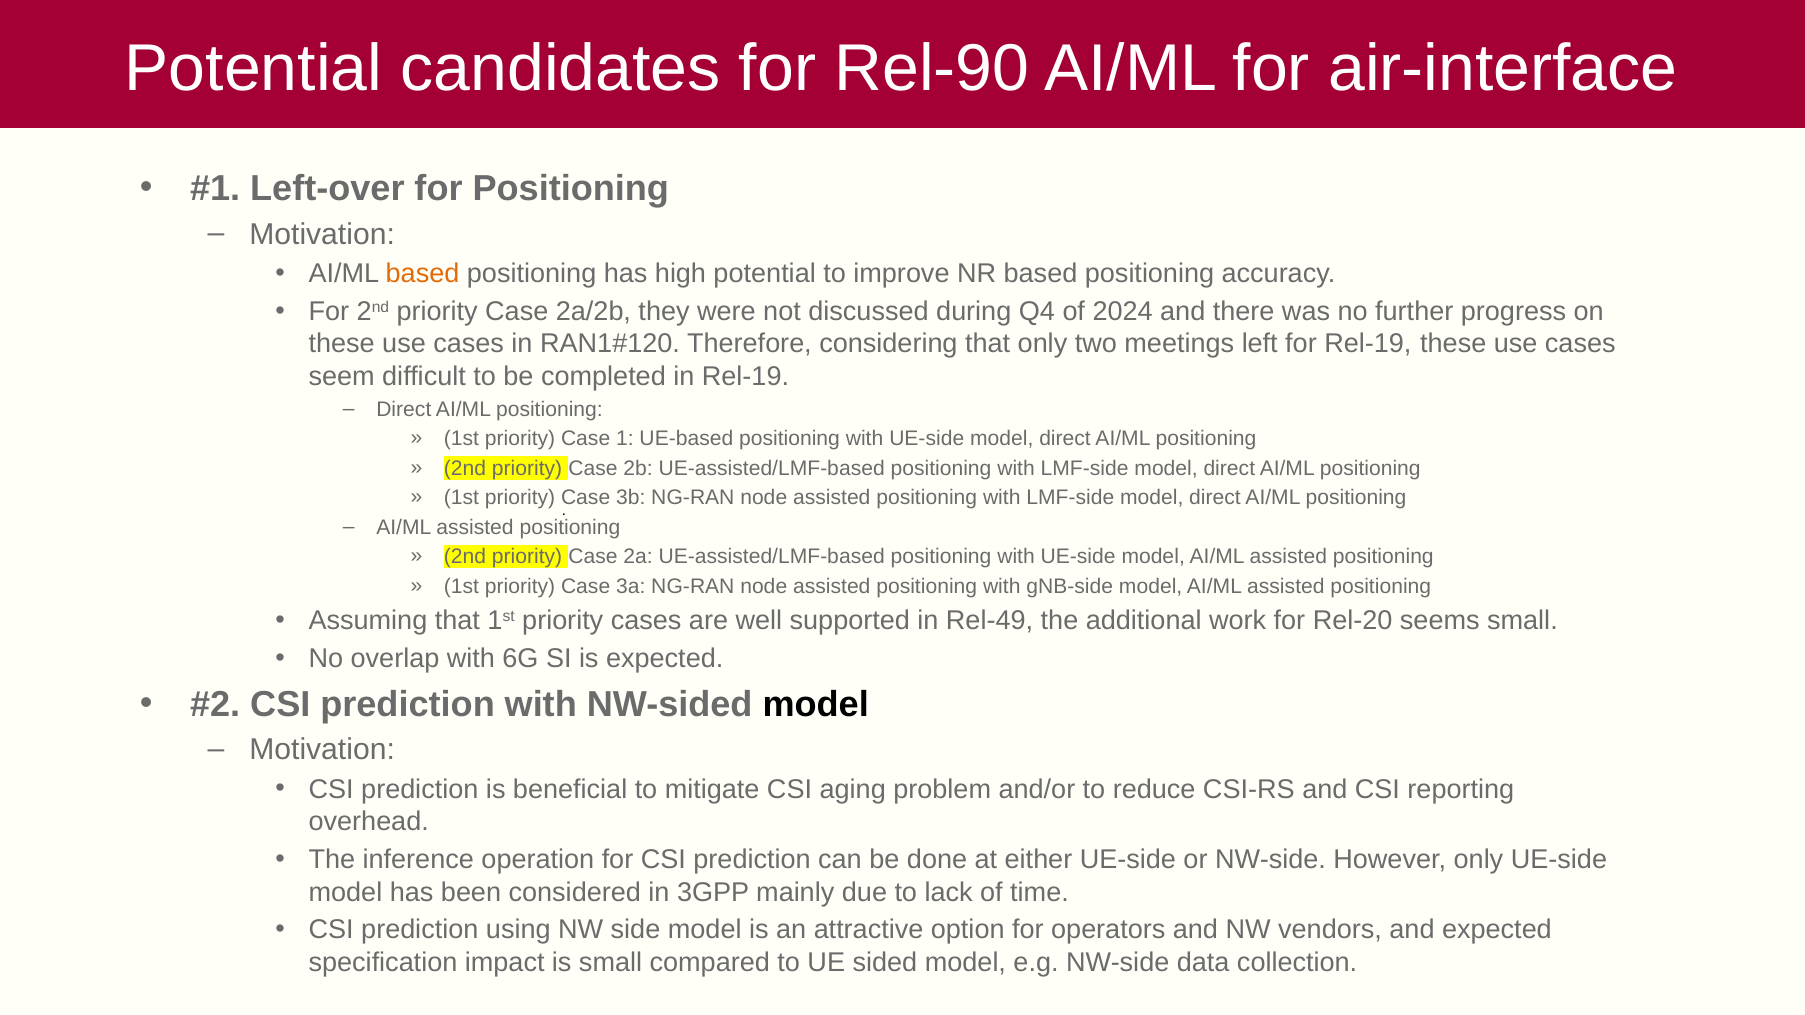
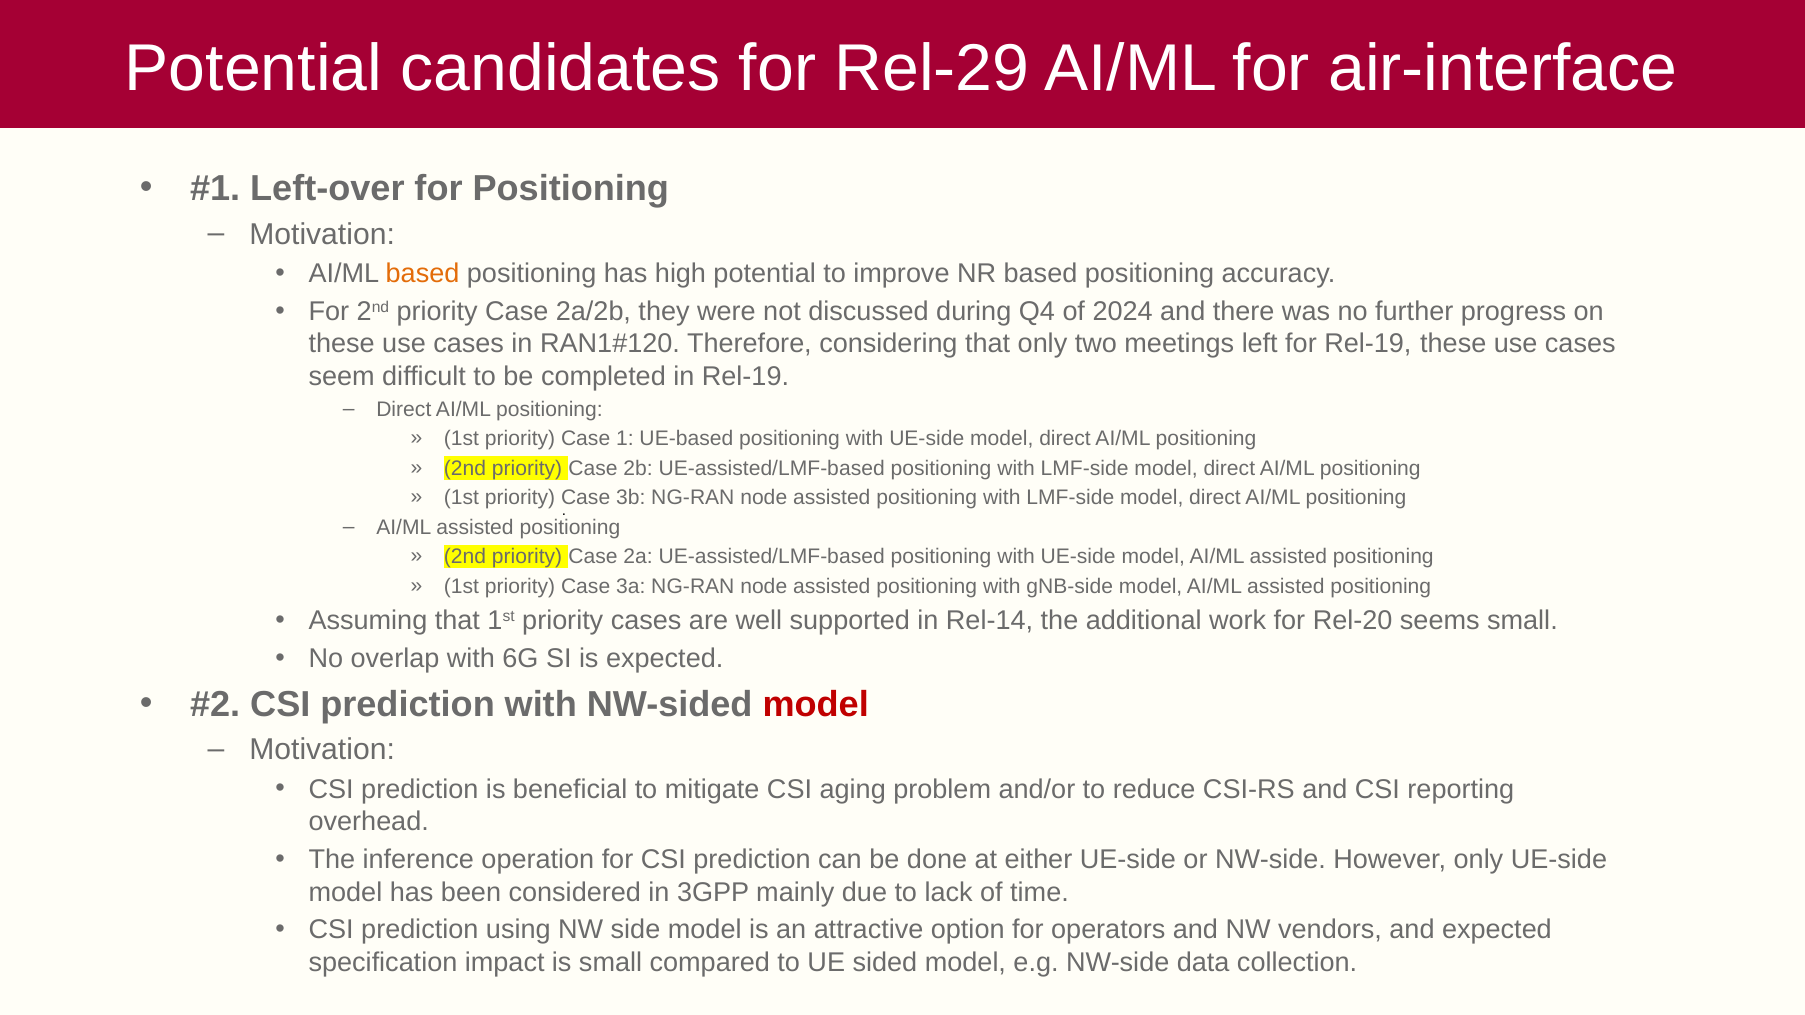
Rel-90: Rel-90 -> Rel-29
Rel-49: Rel-49 -> Rel-14
model at (816, 705) colour: black -> red
